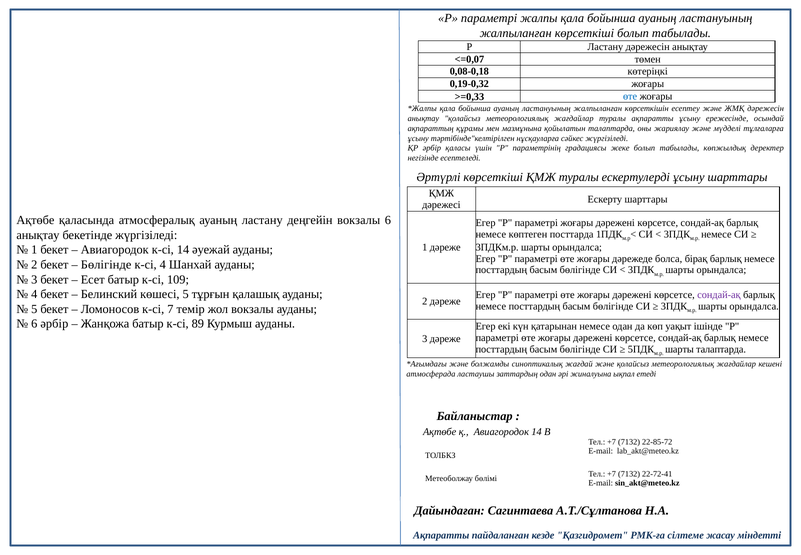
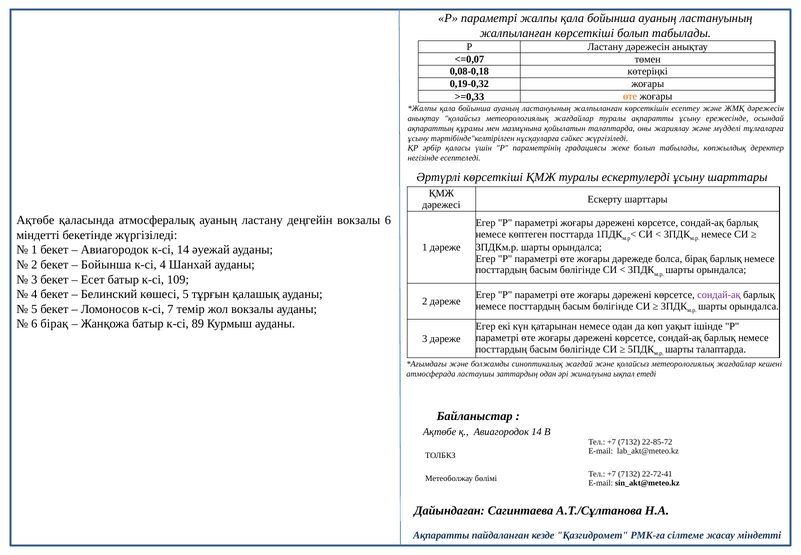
өте at (630, 96) colour: blue -> orange
анықтау at (38, 235): анықтау -> міндетті
Бөлігінде at (106, 264): Бөлігінде -> Бойынша
6 әрбір: әрбір -> бірақ
